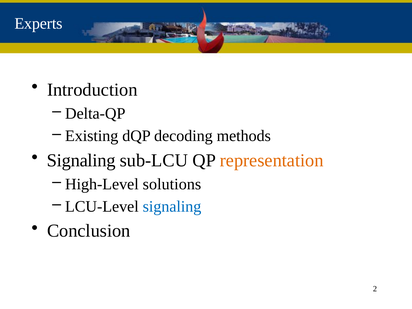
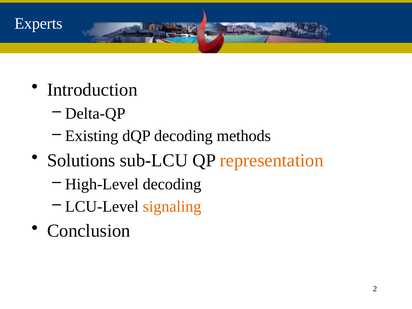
Signaling at (81, 160): Signaling -> Solutions
High-Level solutions: solutions -> decoding
signaling at (172, 207) colour: blue -> orange
